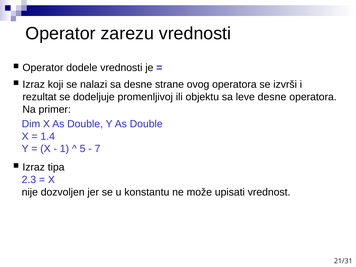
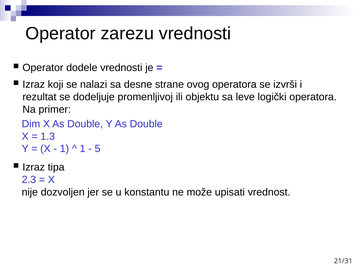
leve desne: desne -> logički
1.4: 1.4 -> 1.3
5 at (83, 149): 5 -> 1
7: 7 -> 5
